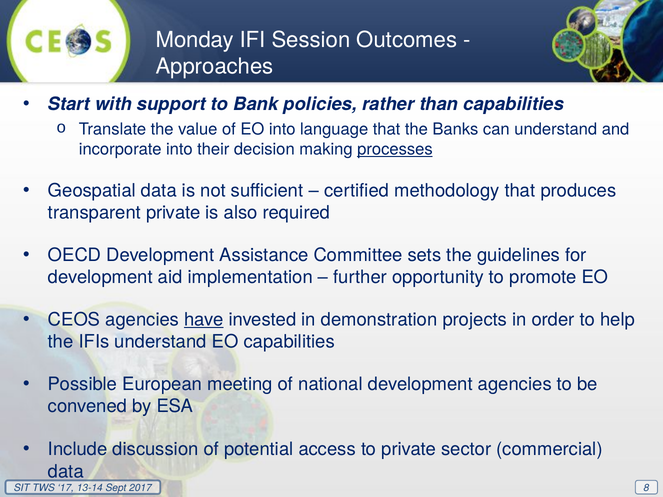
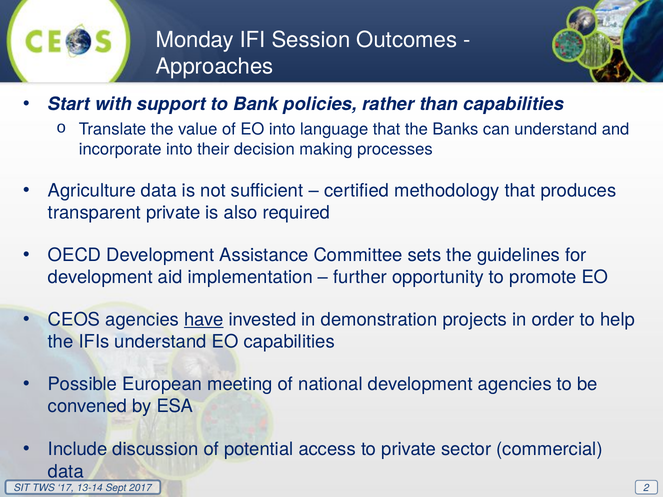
processes underline: present -> none
Geospatial: Geospatial -> Agriculture
8: 8 -> 2
